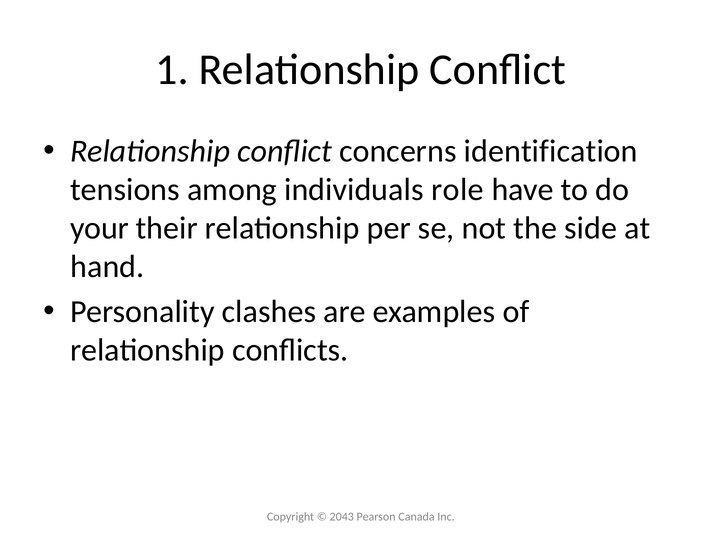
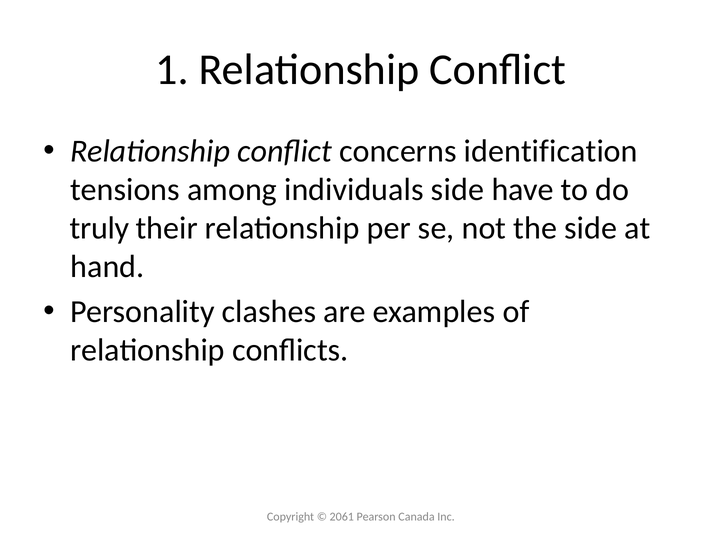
individuals role: role -> side
your: your -> truly
2043: 2043 -> 2061
